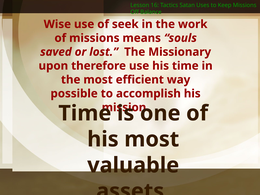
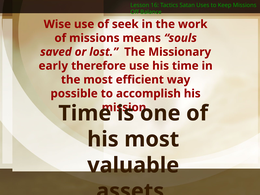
upon: upon -> early
